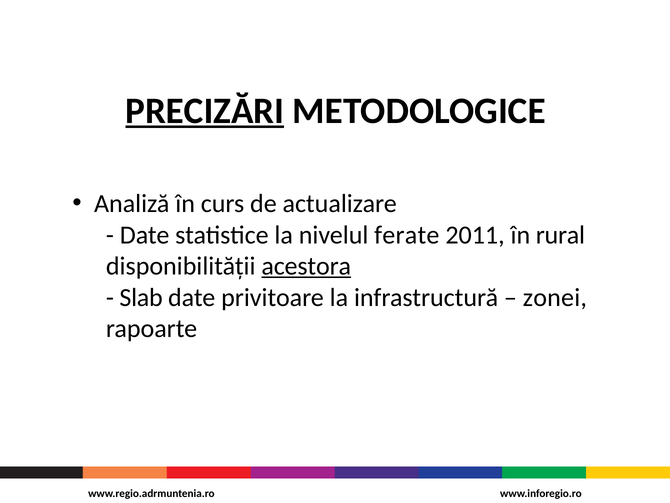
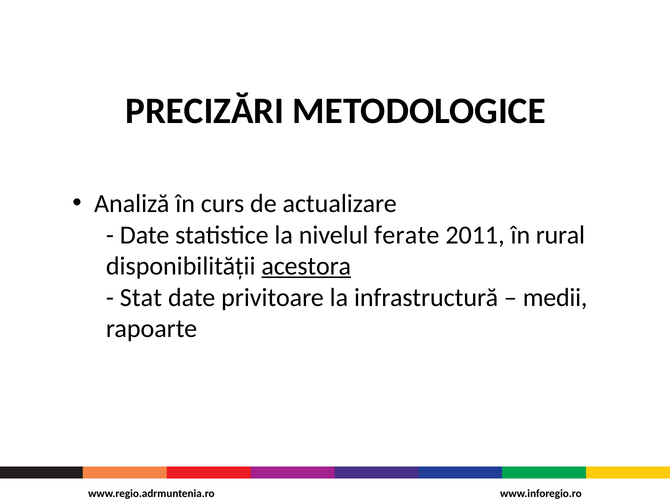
PRECIZĂRI underline: present -> none
Slab: Slab -> Stat
zonei: zonei -> medii
